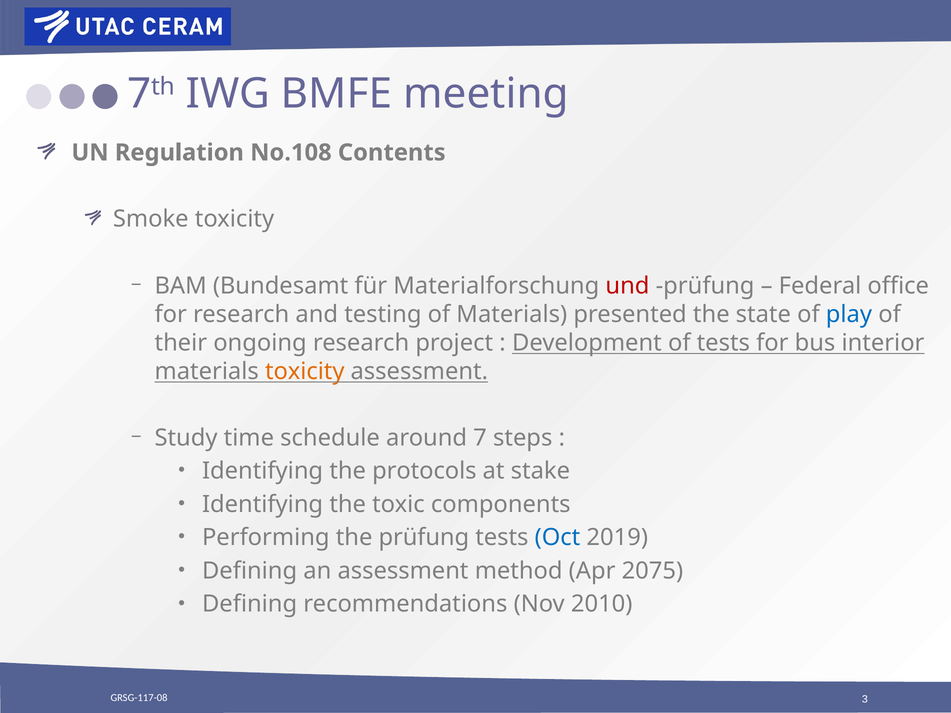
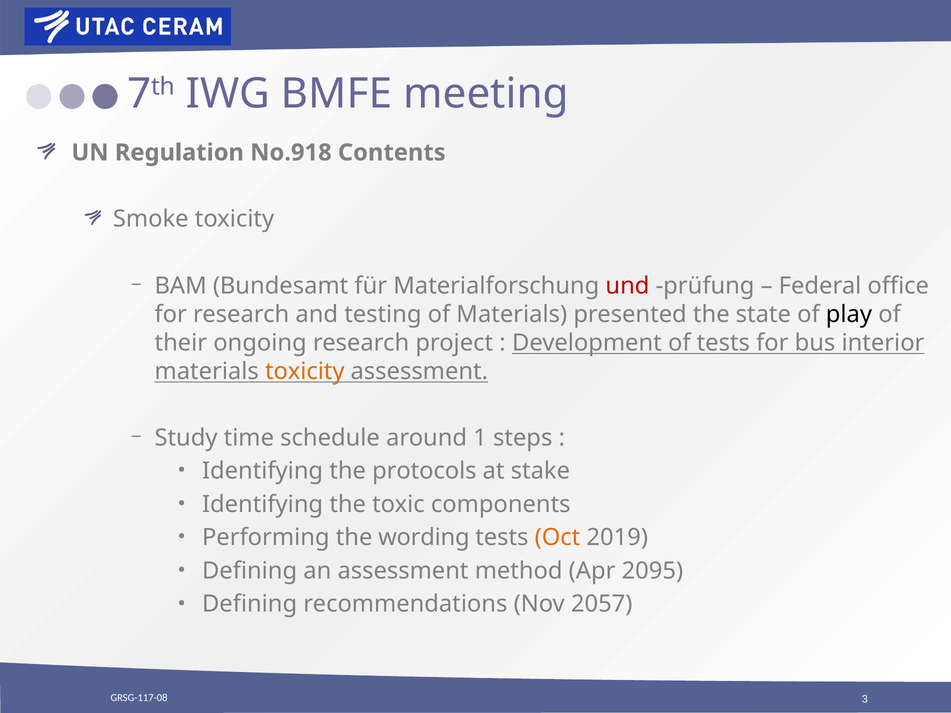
No.108: No.108 -> No.918
play colour: blue -> black
7: 7 -> 1
the prüfung: prüfung -> wording
Oct colour: blue -> orange
2075: 2075 -> 2095
2010: 2010 -> 2057
